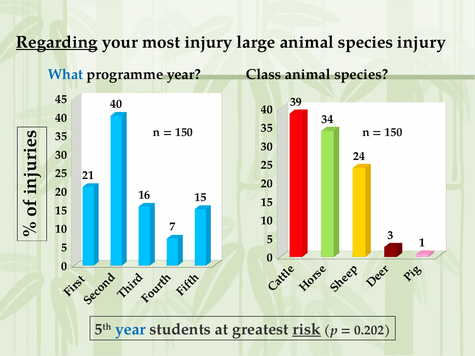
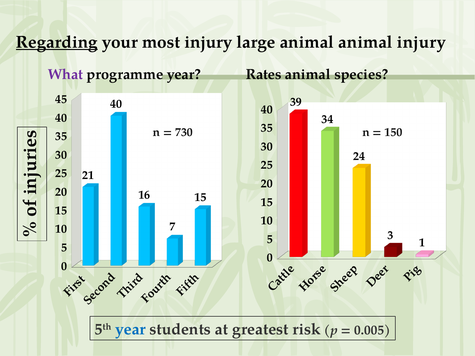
large animal species: species -> animal
What colour: blue -> purple
Class: Class -> Rates
150 at (184, 132): 150 -> 730
risk underline: present -> none
0.202: 0.202 -> 0.005
